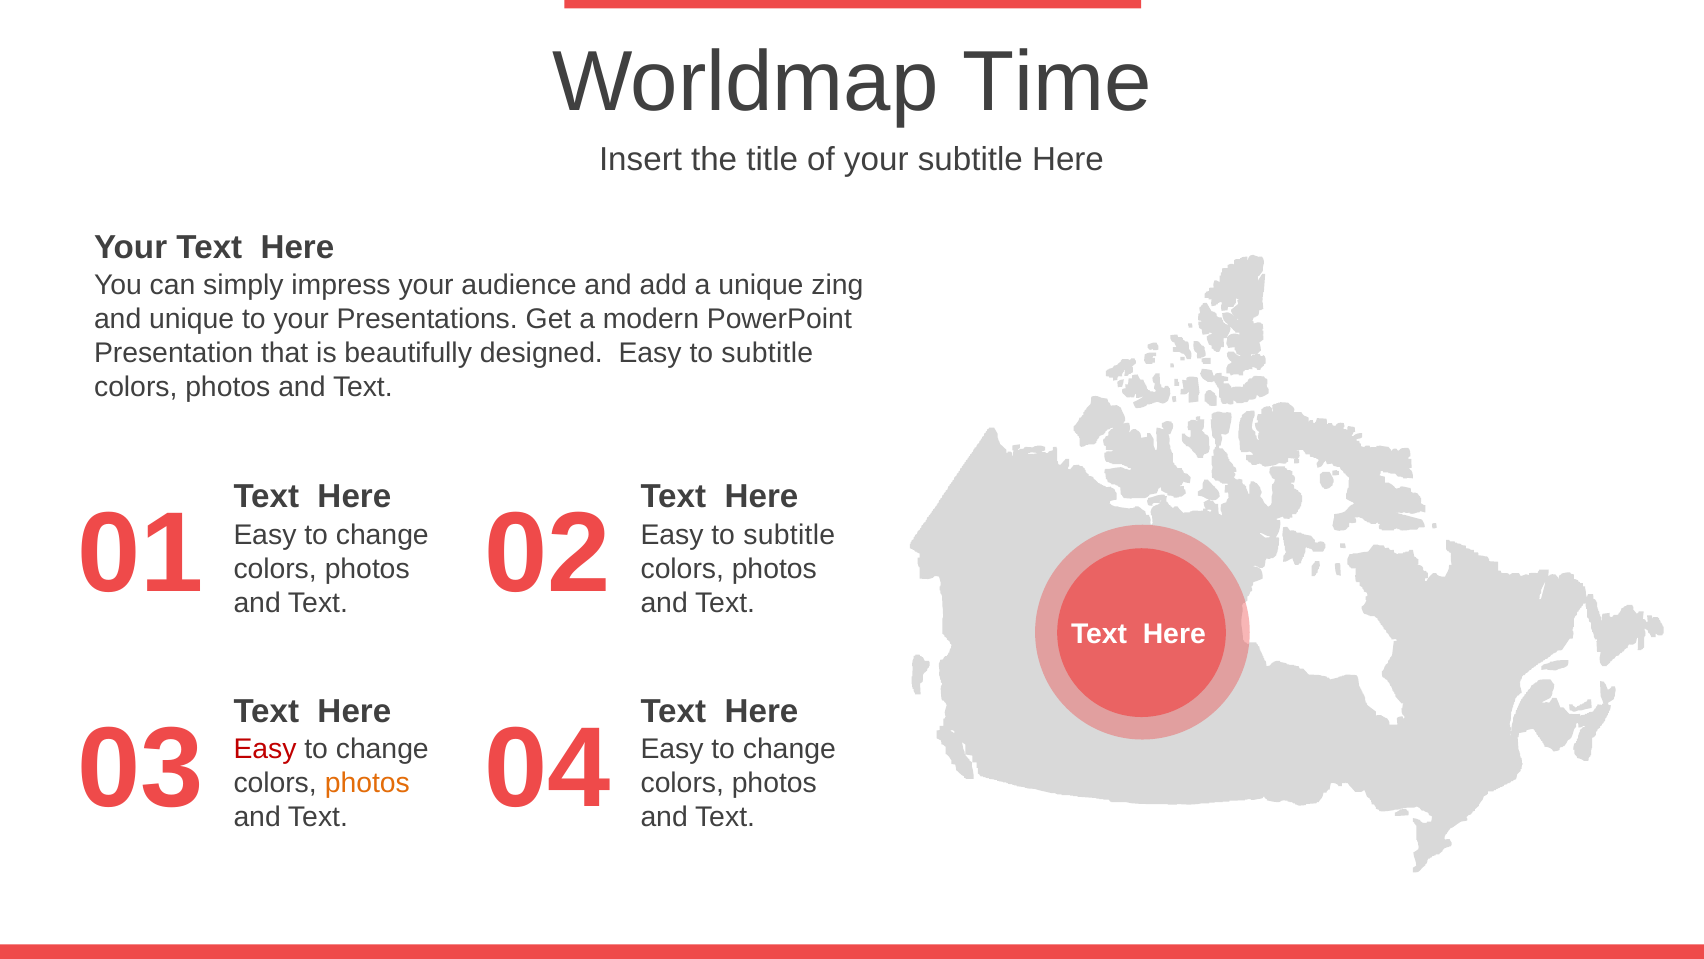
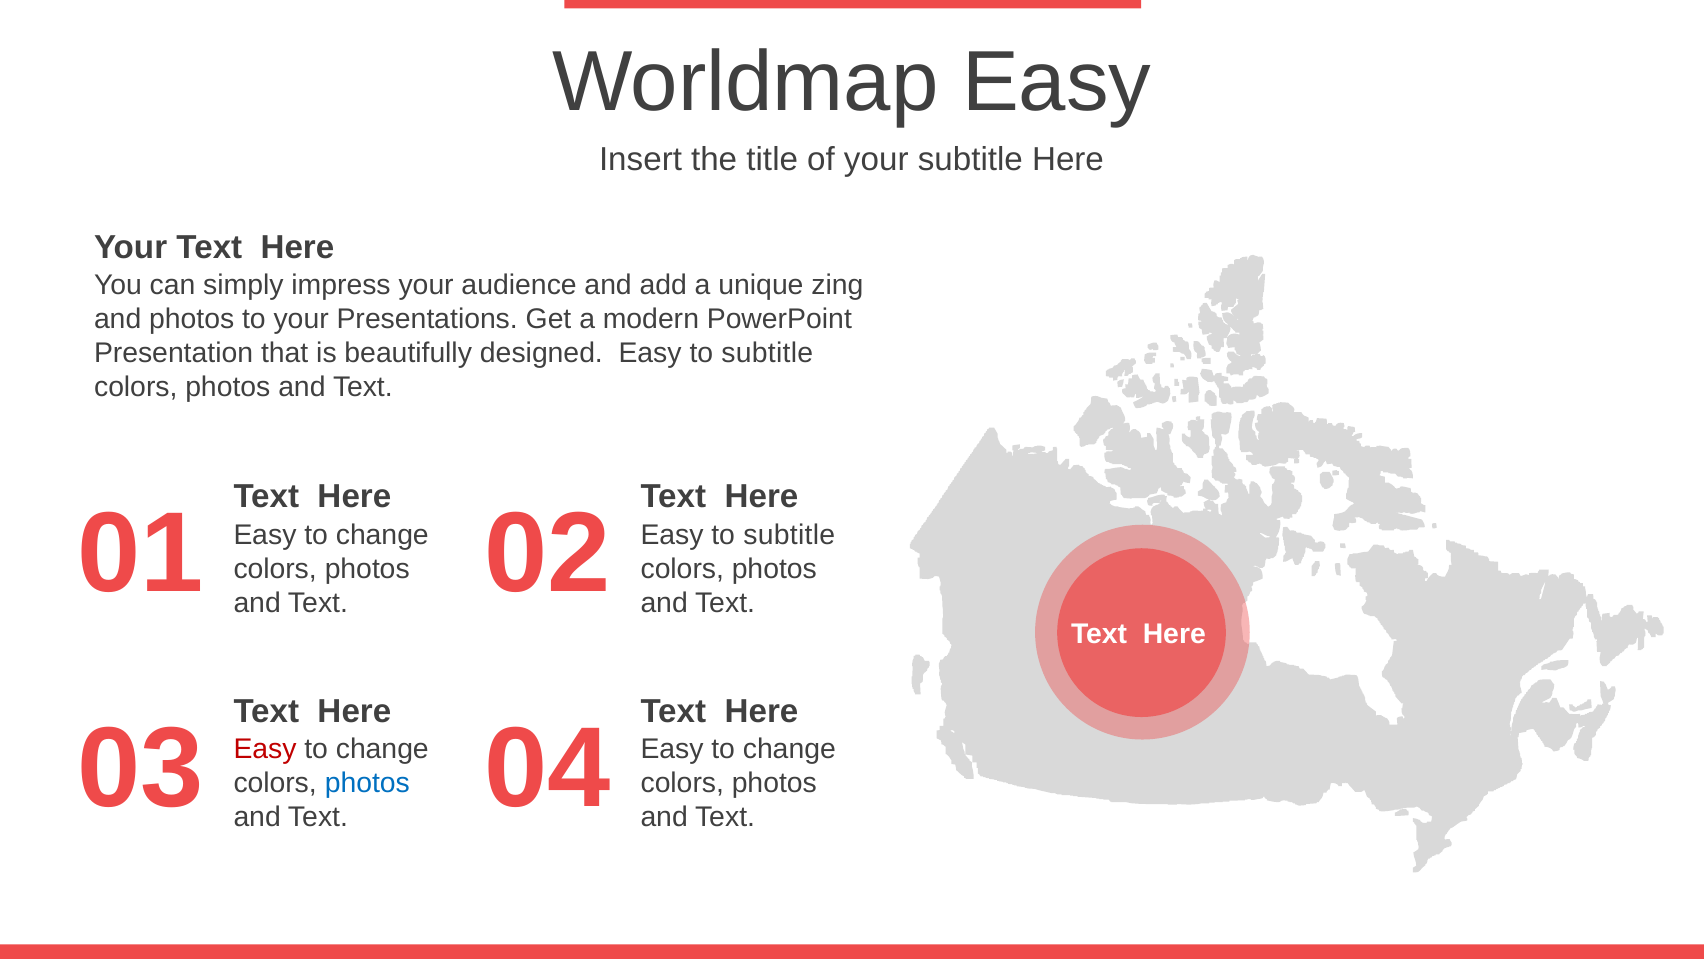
Worldmap Time: Time -> Easy
and unique: unique -> photos
photos at (367, 783) colour: orange -> blue
